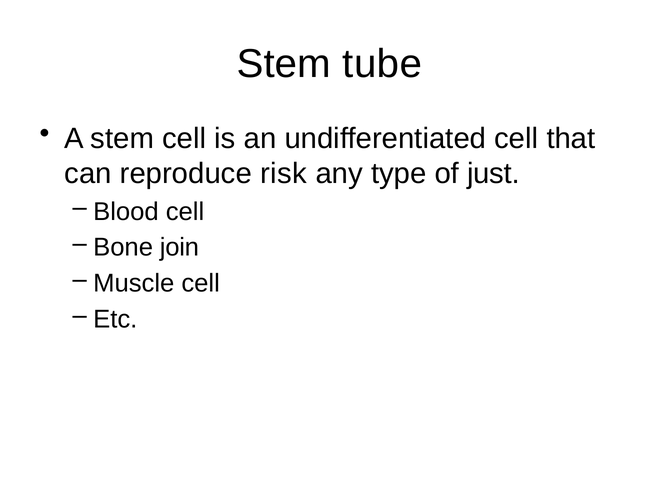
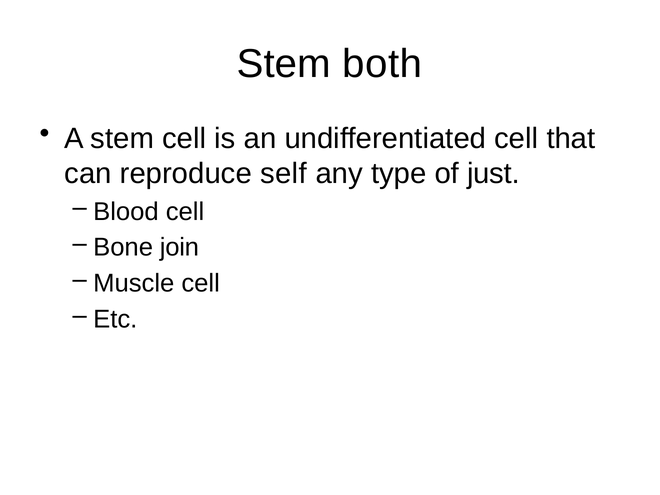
tube: tube -> both
risk: risk -> self
